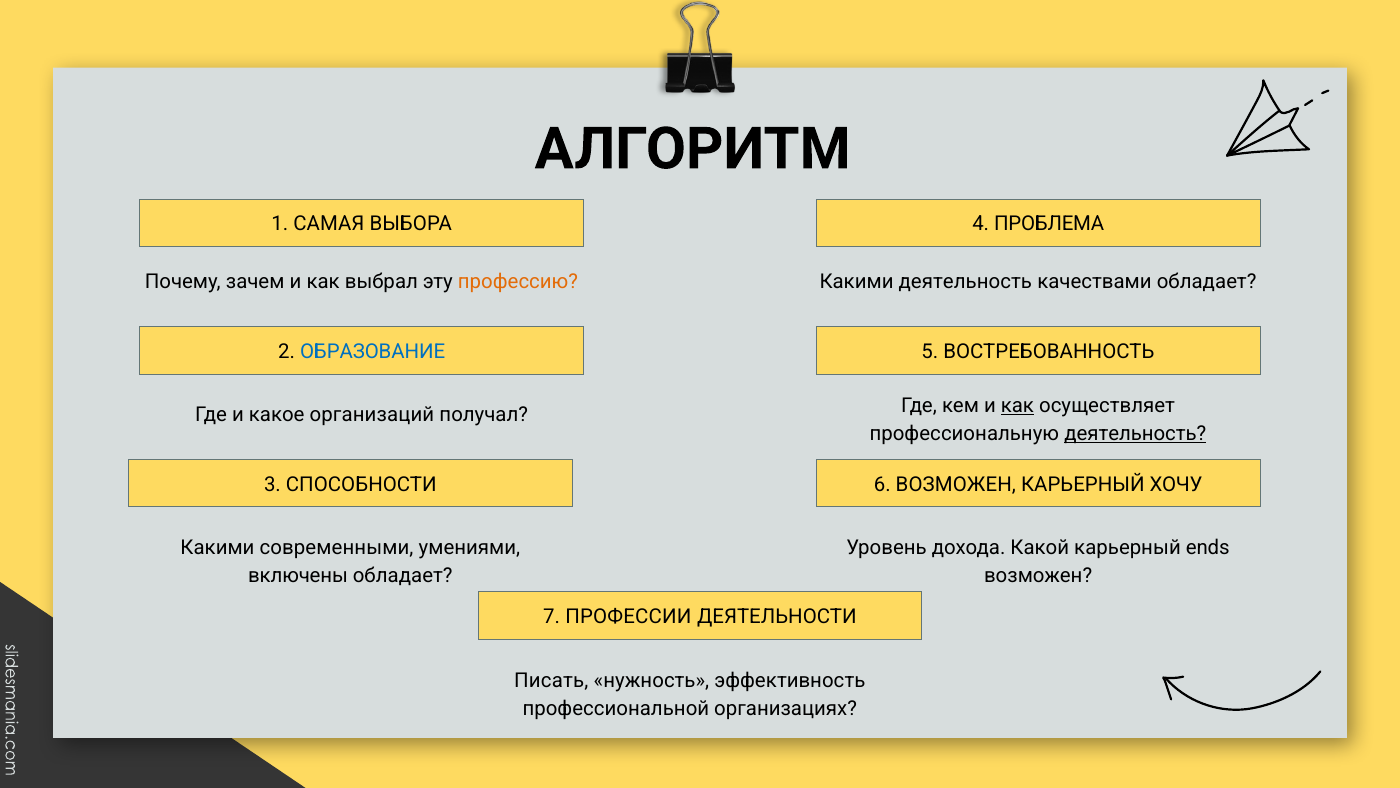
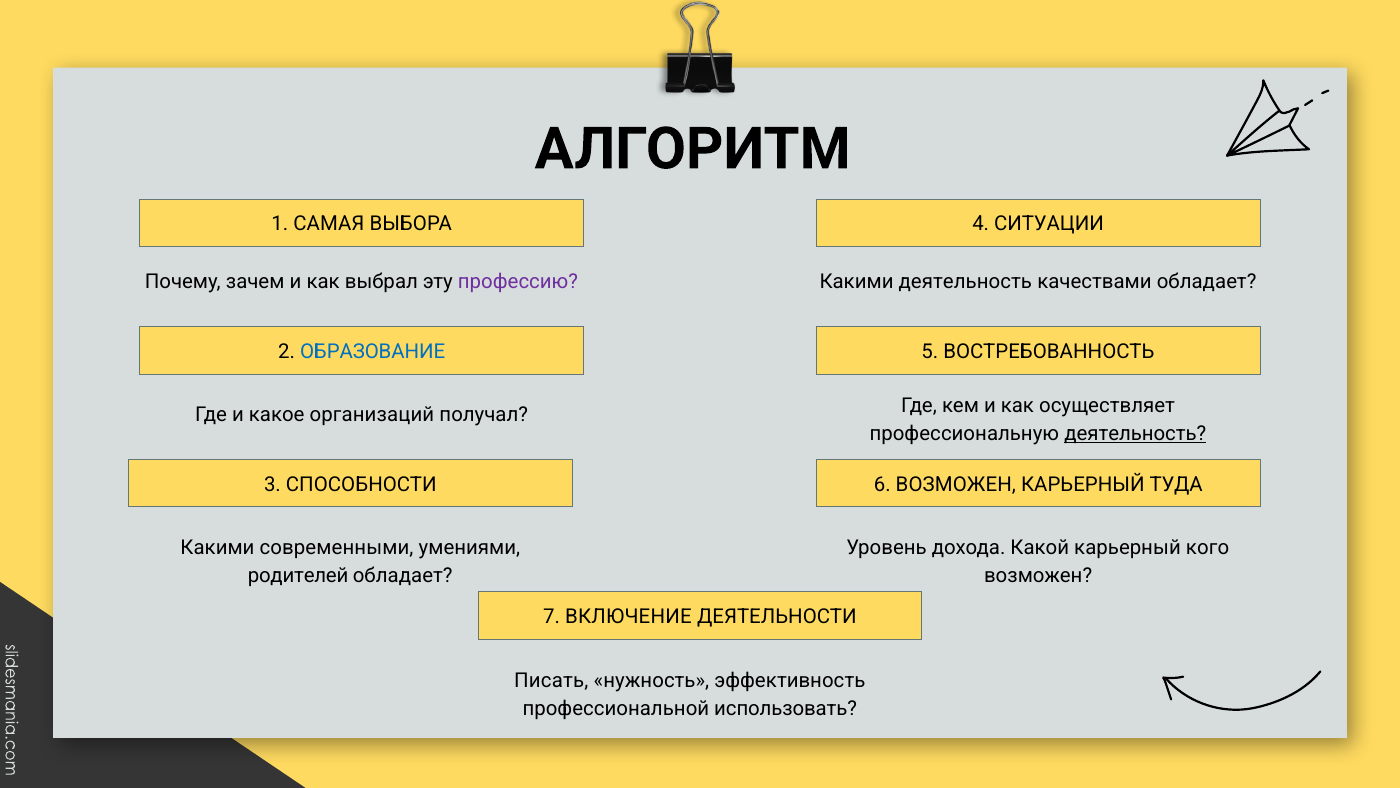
ПРОБЛЕМА: ПРОБЛЕМА -> СИТУАЦИИ
профессию colour: orange -> purple
как at (1017, 406) underline: present -> none
ХОЧУ: ХОЧУ -> ТУДА
ends: ends -> кого
включены: включены -> родителей
ПРОФЕССИИ: ПРОФЕССИИ -> ВКЛЮЧЕНИЕ
организациях: организациях -> использовать
